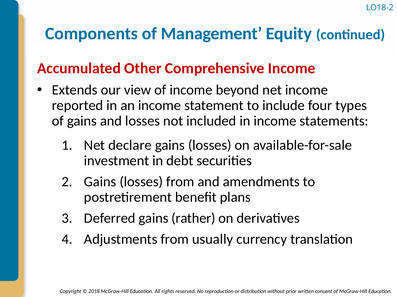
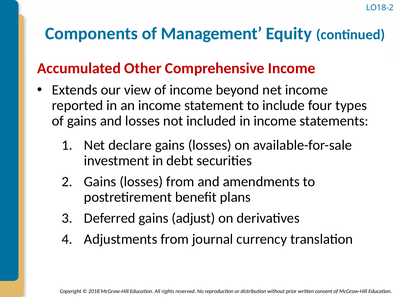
rather: rather -> adjust
usually: usually -> journal
